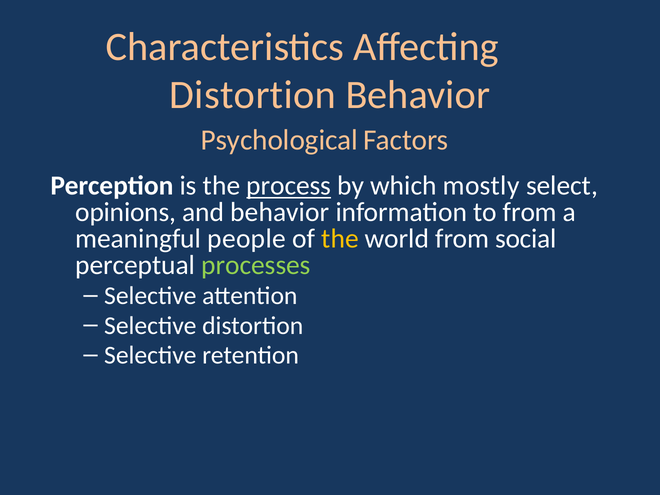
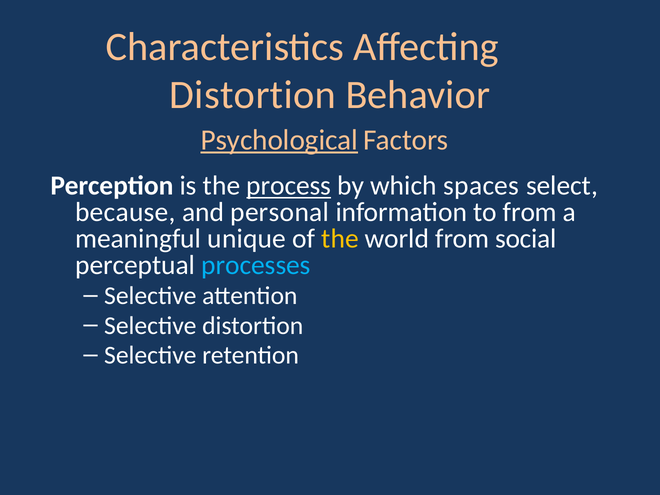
Psychological underline: none -> present
mostly: mostly -> spaces
opinions: opinions -> because
and behavior: behavior -> personal
people: people -> unique
processes colour: light green -> light blue
